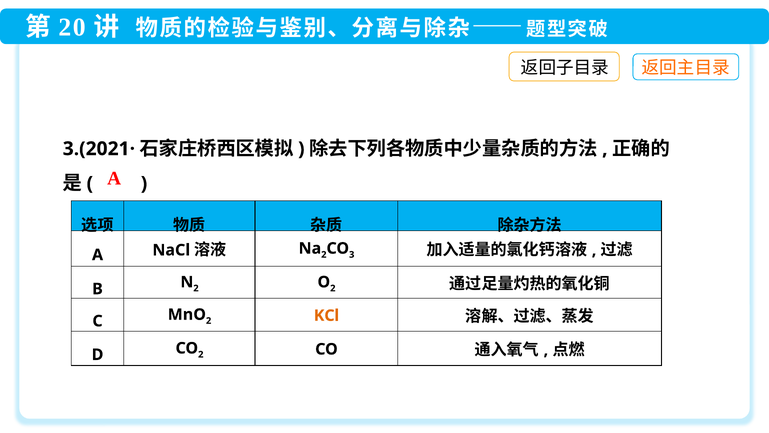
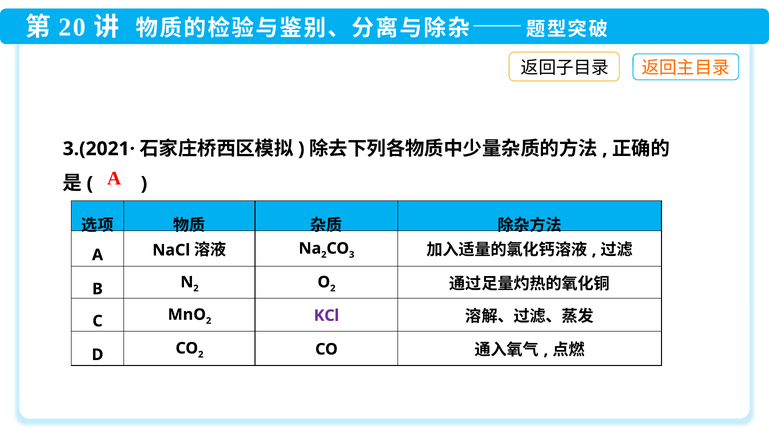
KCl colour: orange -> purple
